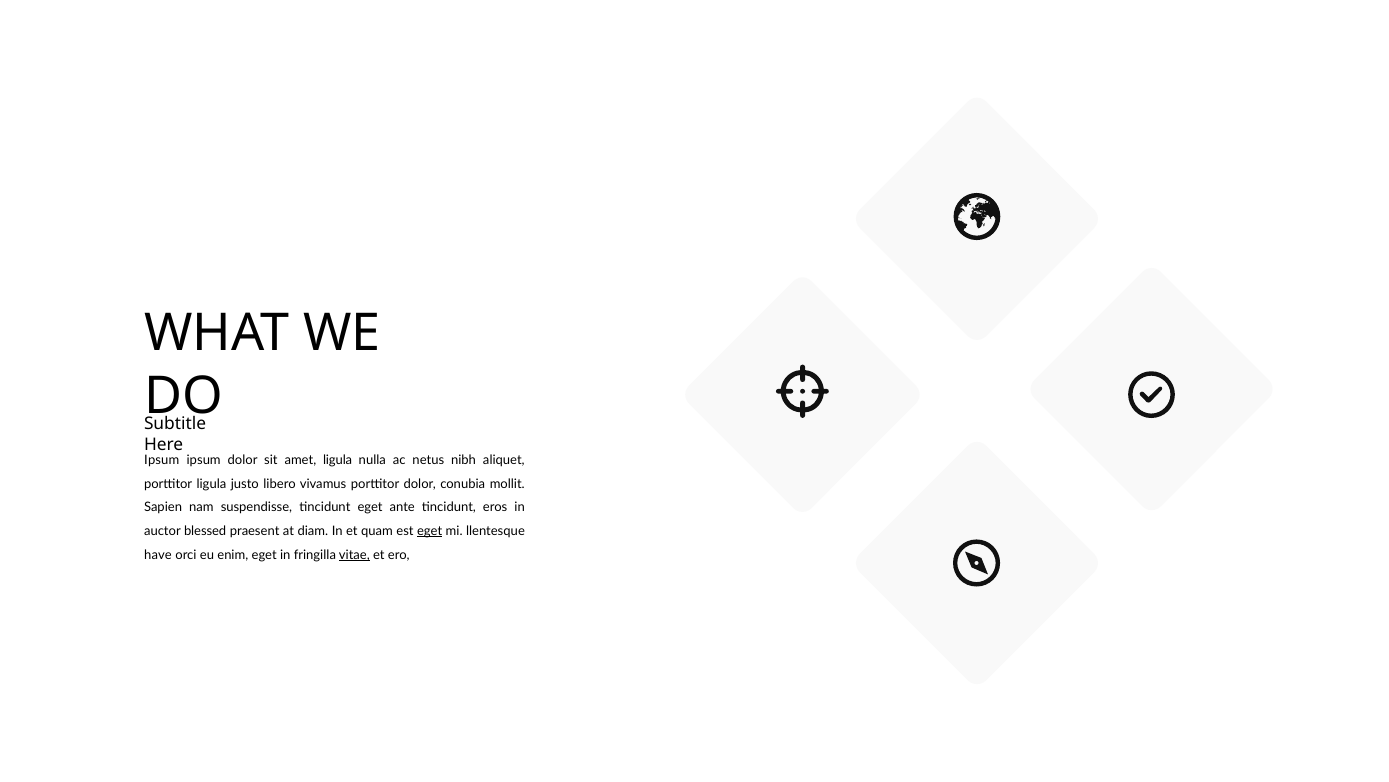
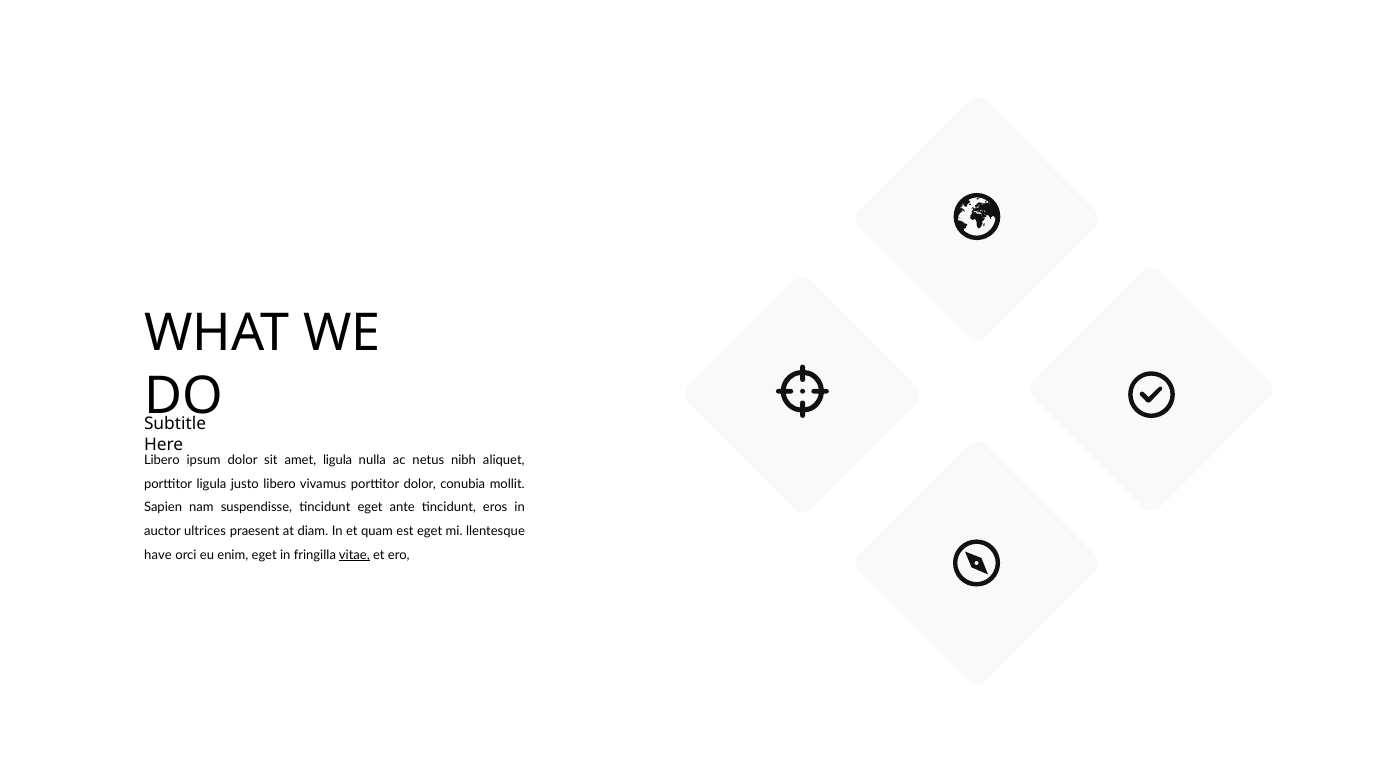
Ipsum at (162, 460): Ipsum -> Libero
blessed: blessed -> ultrices
eget at (430, 531) underline: present -> none
